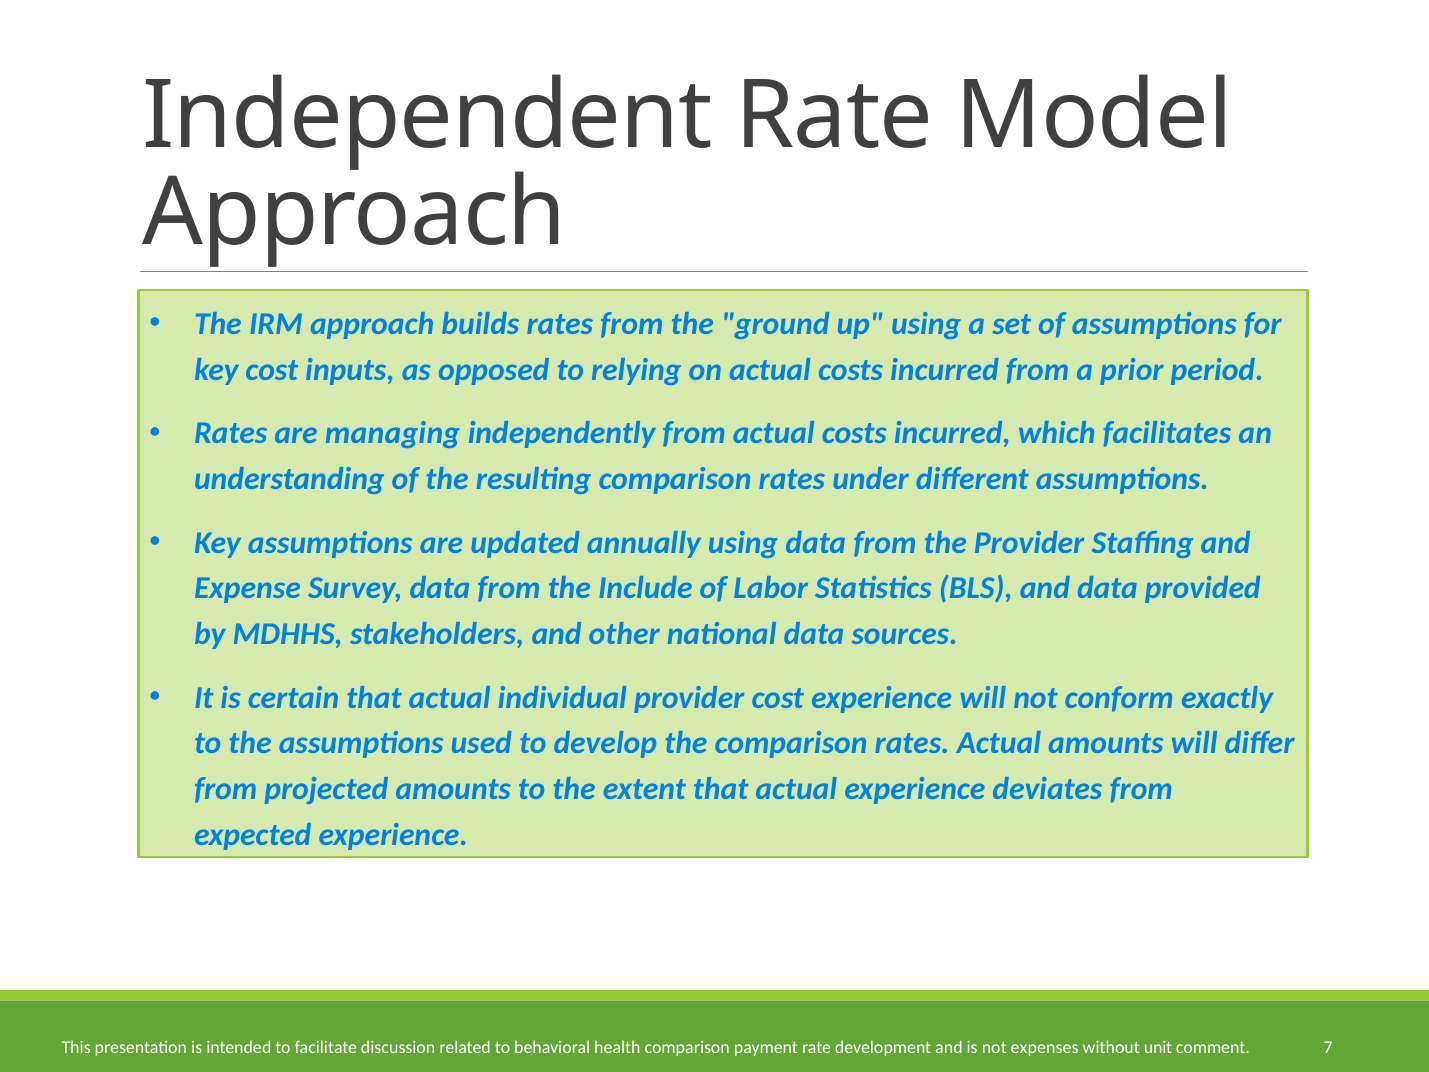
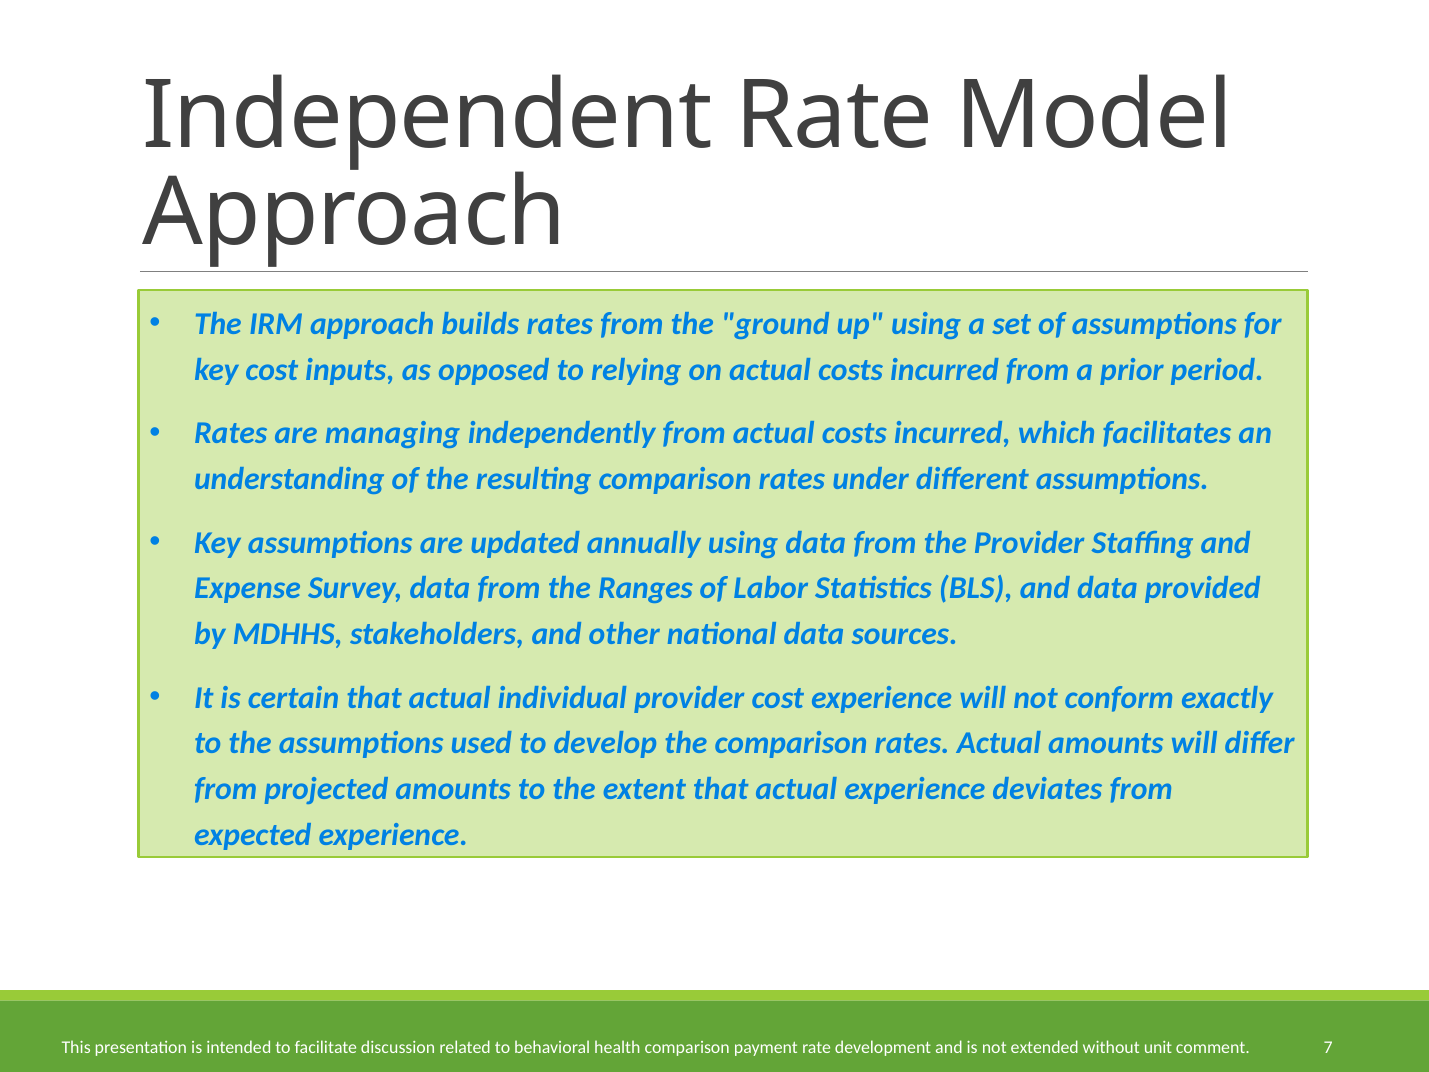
Include: Include -> Ranges
expenses: expenses -> extended
